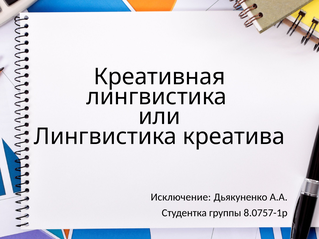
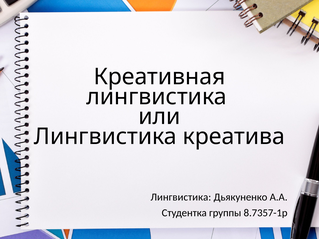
Исключение at (181, 197): Исключение -> Лингвистика
8.0757-1р: 8.0757-1р -> 8.7357-1р
